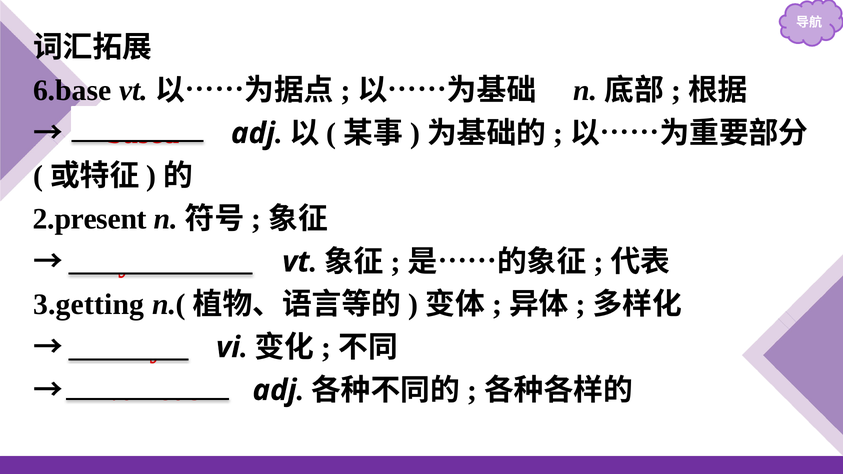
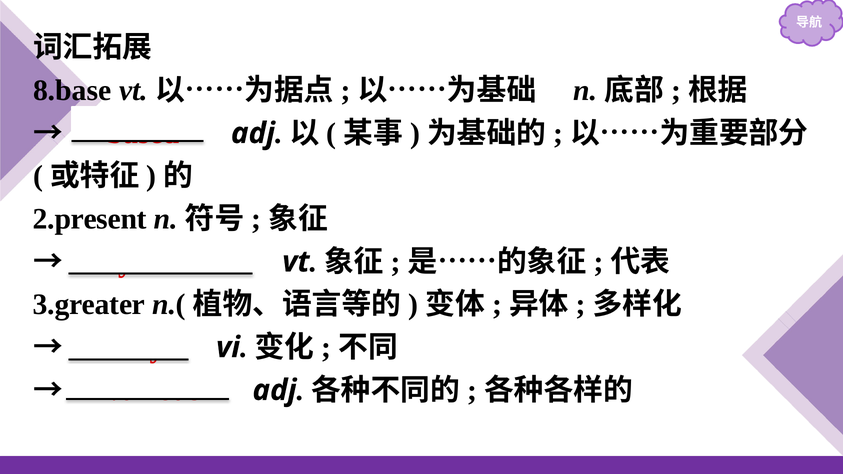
6.base: 6.base -> 8.base
3.getting: 3.getting -> 3.greater
